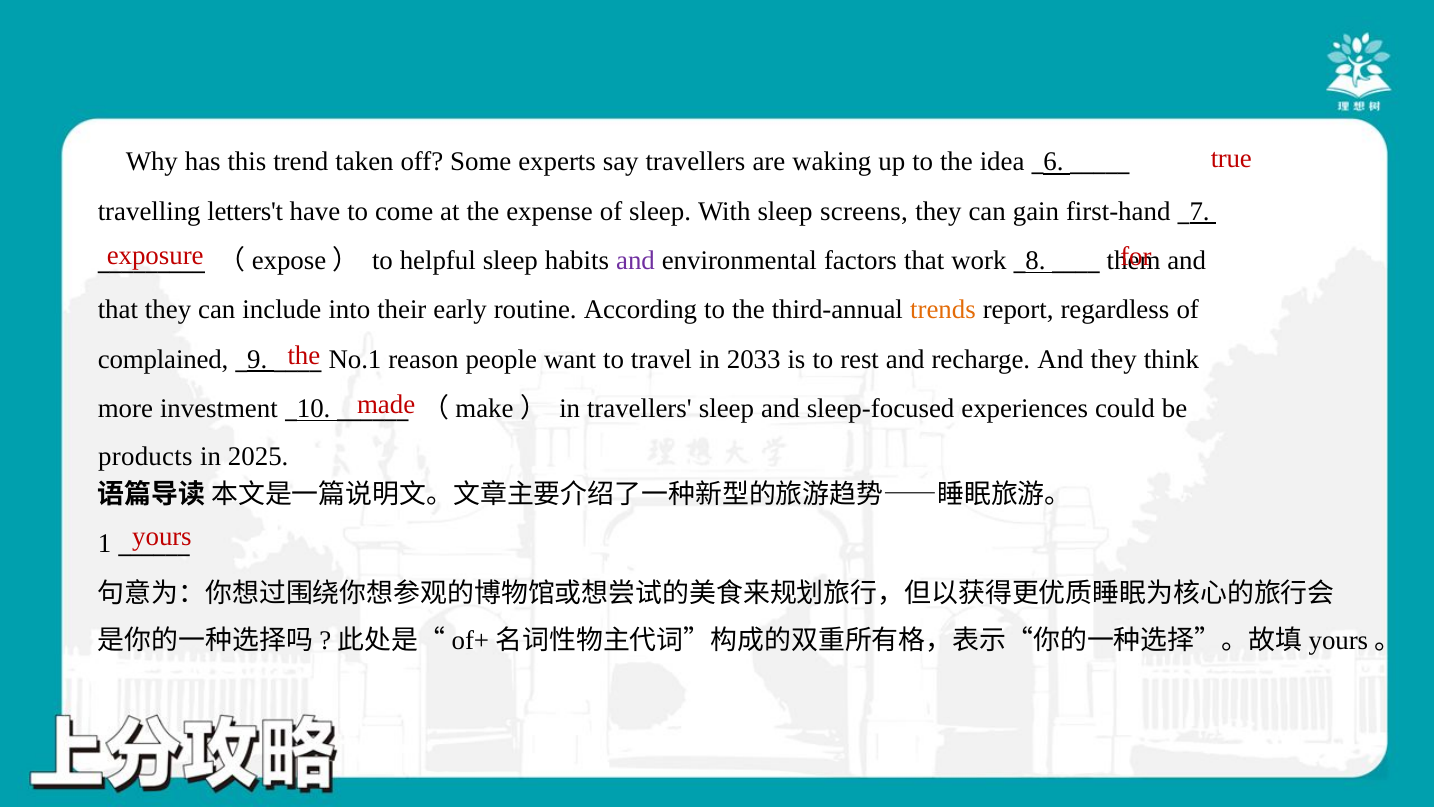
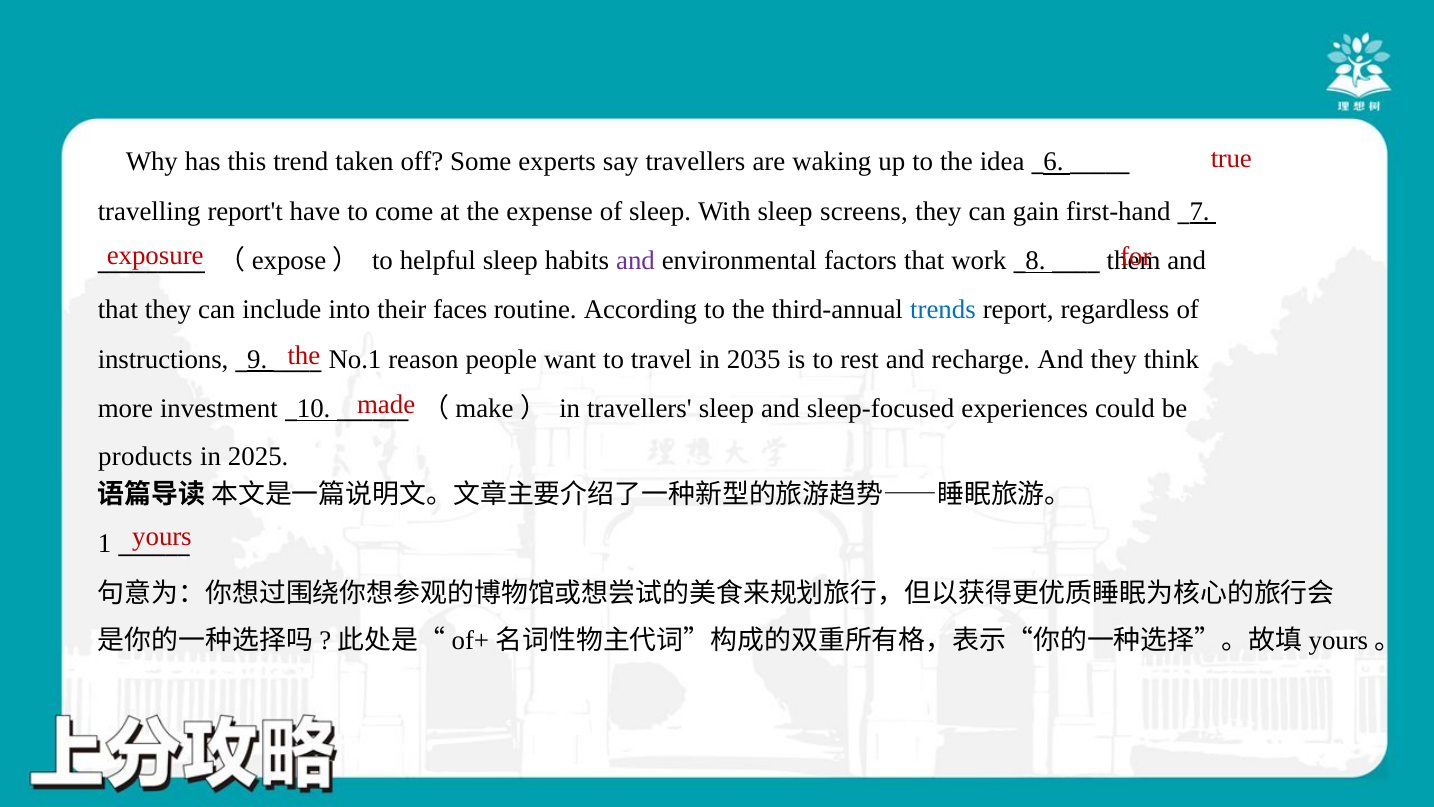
letters't: letters't -> report't
early: early -> faces
trends colour: orange -> blue
complained: complained -> instructions
2033: 2033 -> 2035
